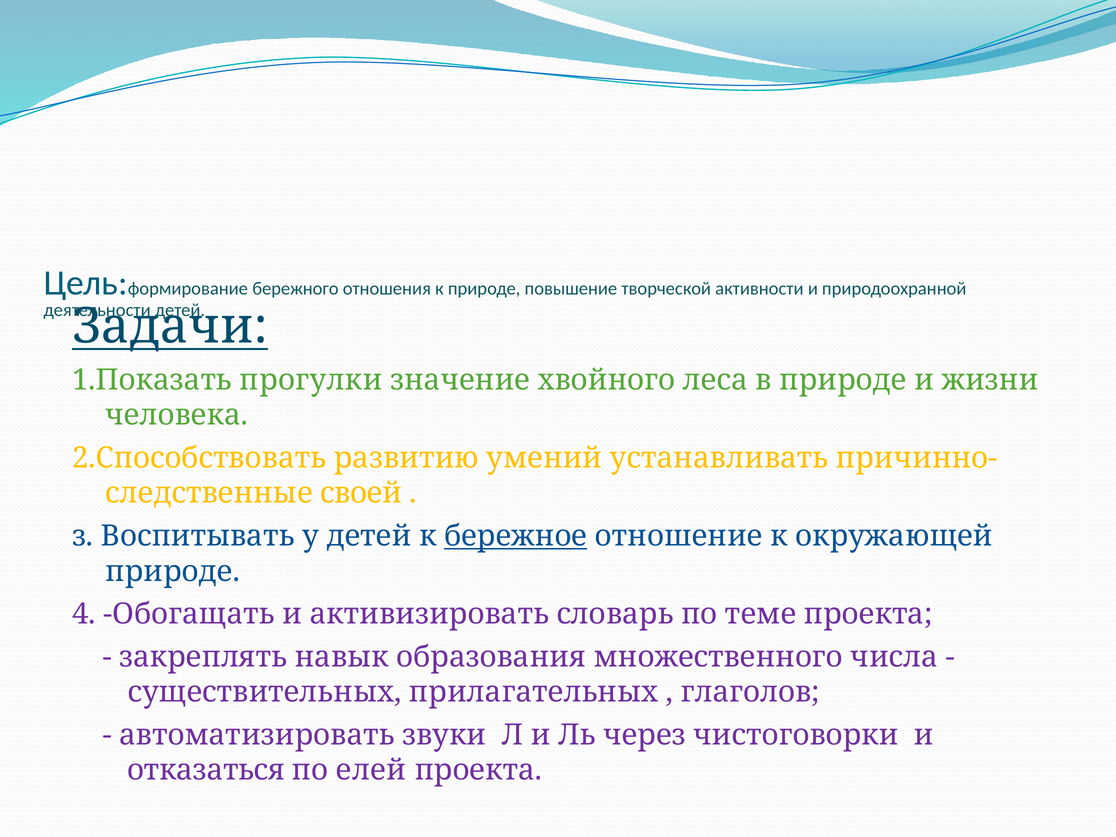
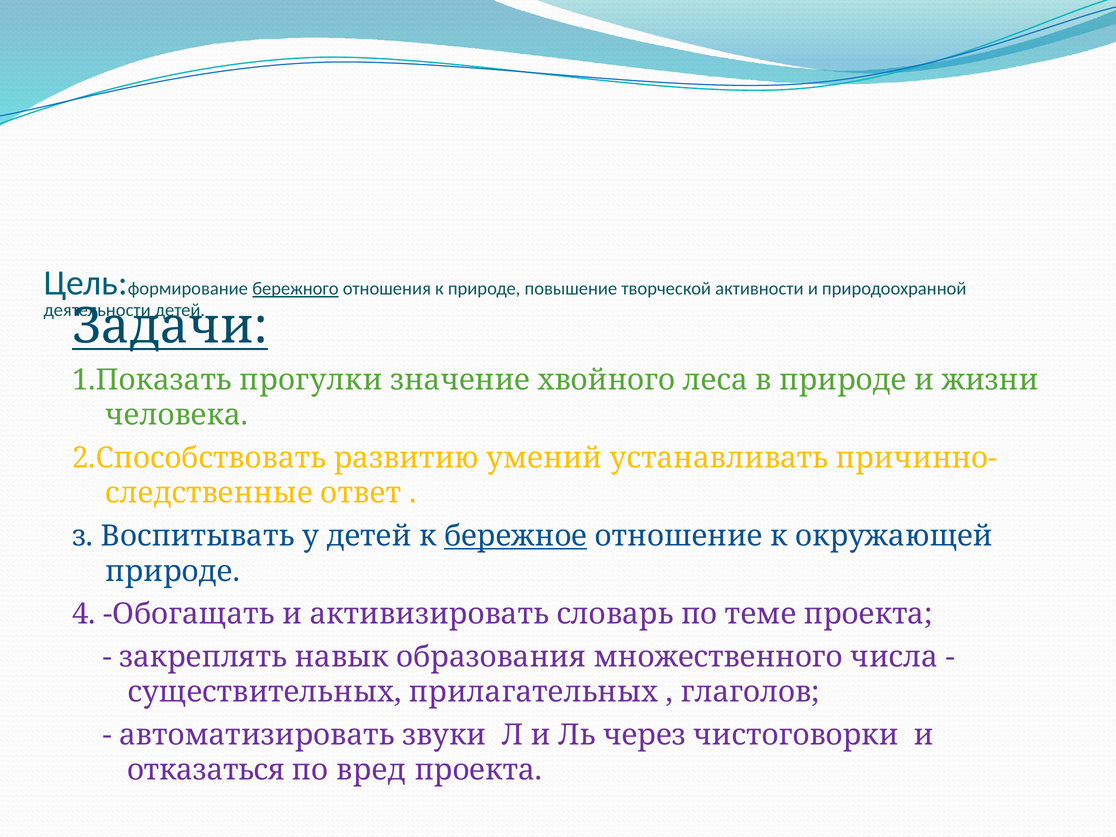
бережного underline: none -> present
своей: своей -> ответ
елей: елей -> вред
